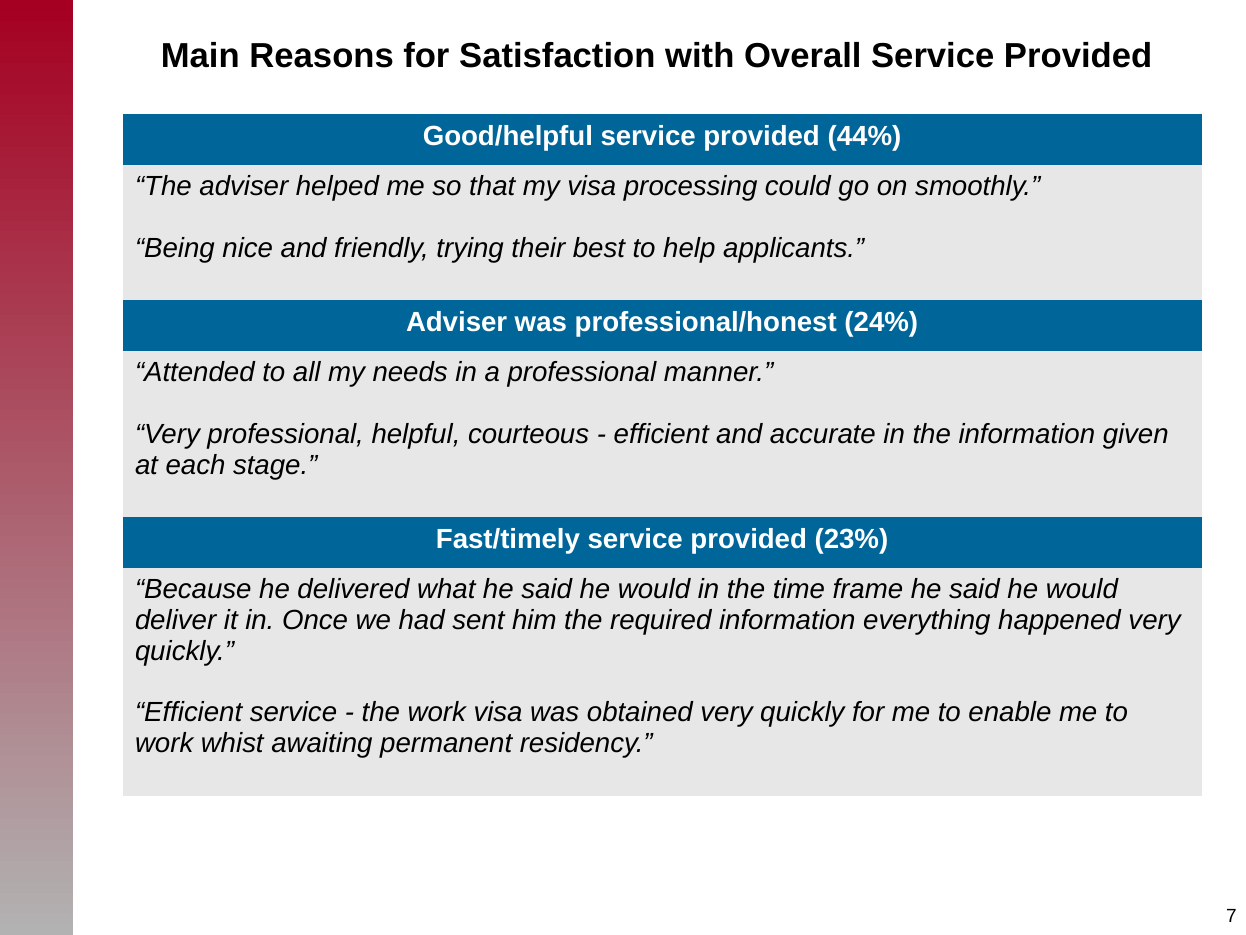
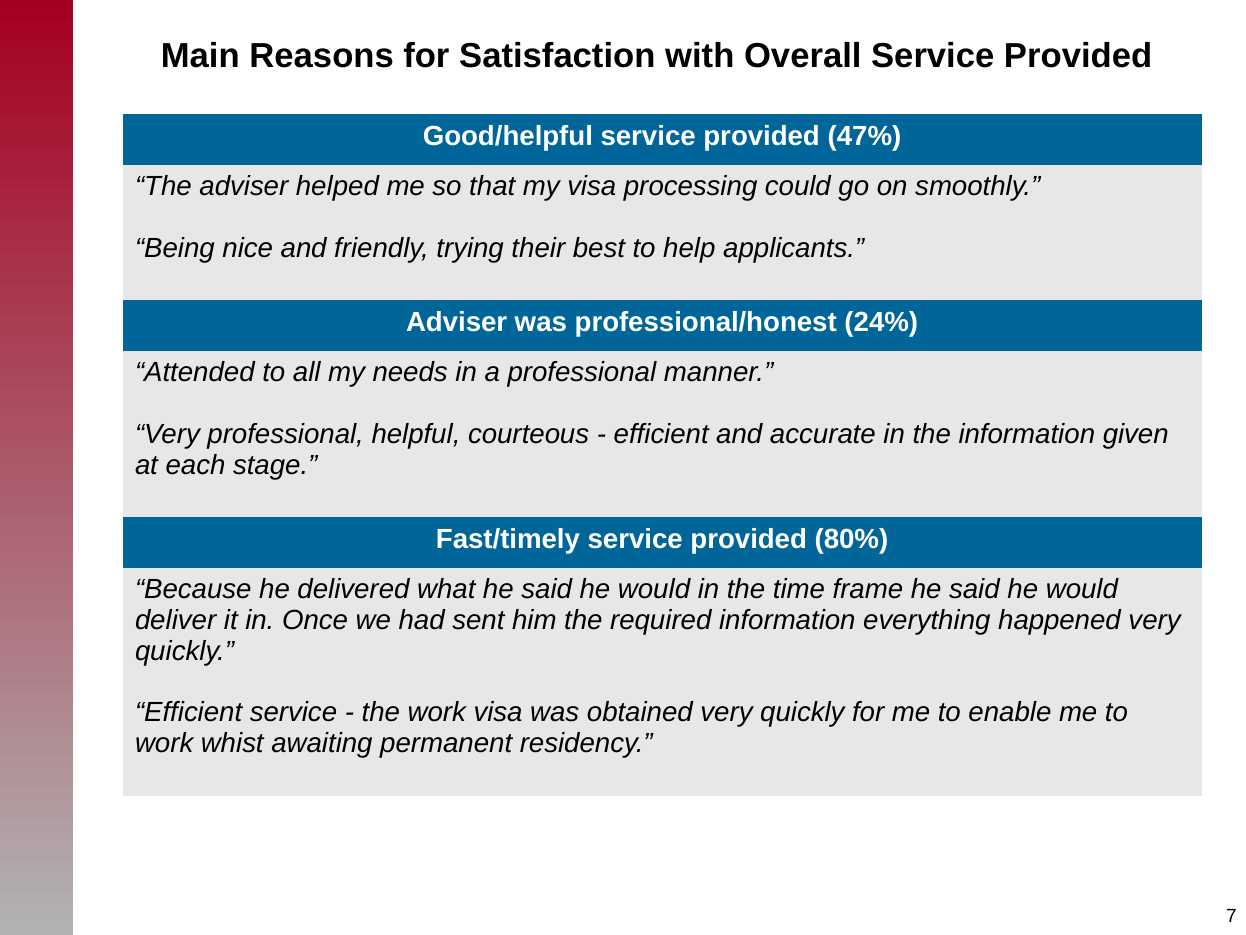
44%: 44% -> 47%
23%: 23% -> 80%
